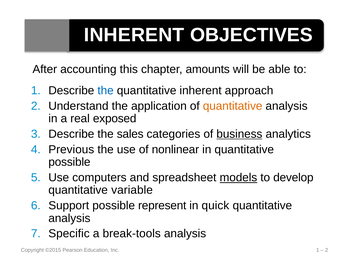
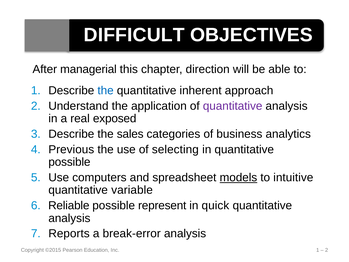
INHERENT at (134, 35): INHERENT -> DIFFICULT
accounting: accounting -> managerial
amounts: amounts -> direction
quantitative at (233, 106) colour: orange -> purple
business underline: present -> none
nonlinear: nonlinear -> selecting
develop: develop -> intuitive
Support: Support -> Reliable
Specific: Specific -> Reports
break-tools: break-tools -> break-error
